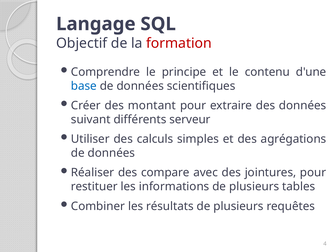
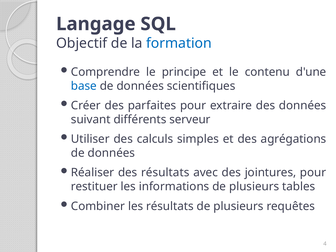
formation colour: red -> blue
montant: montant -> parfaites
des compare: compare -> résultats
